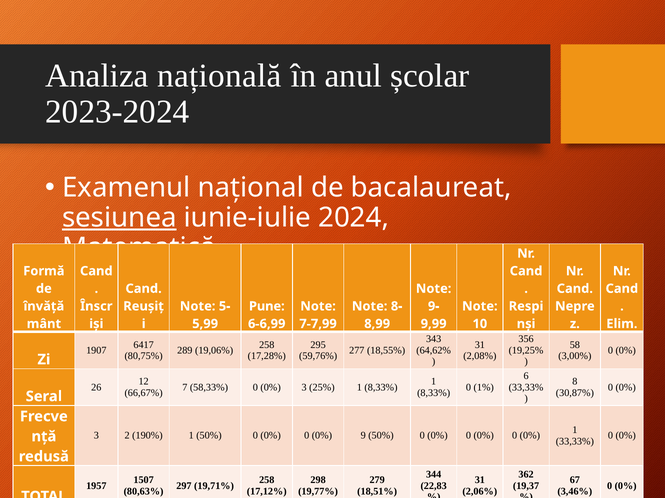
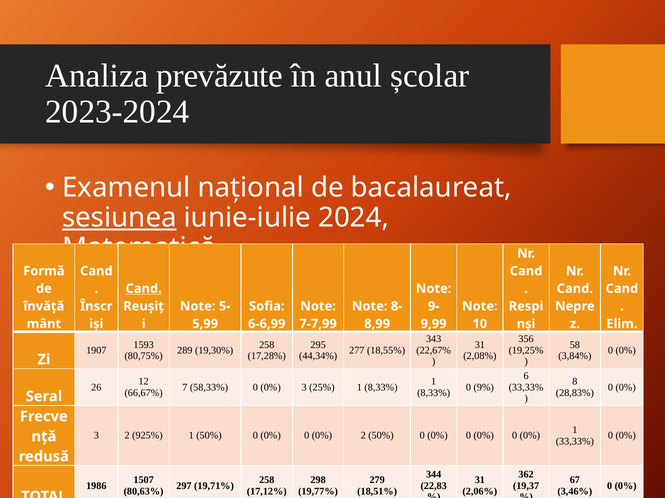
națională: națională -> prevăzute
Cand at (144, 289) underline: none -> present
Pune: Pune -> Sofia
6417: 6417 -> 1593
19,06%: 19,06% -> 19,30%
64,62%: 64,62% -> 22,67%
59,76%: 59,76% -> 44,34%
3,00%: 3,00% -> 3,84%
1%: 1% -> 9%
30,87%: 30,87% -> 28,83%
190%: 190% -> 925%
0% 9: 9 -> 2
1957: 1957 -> 1986
